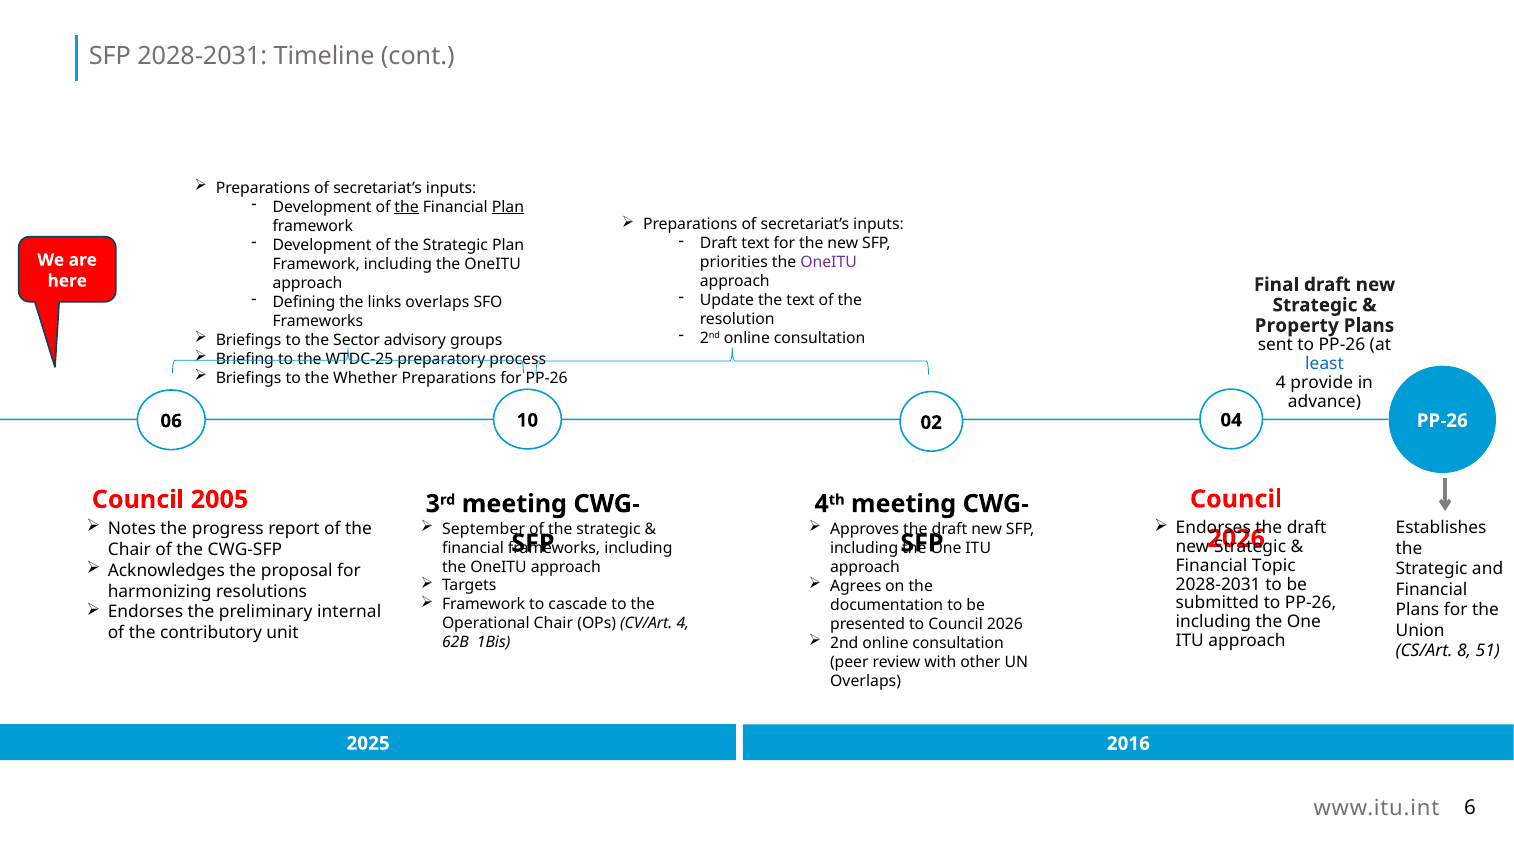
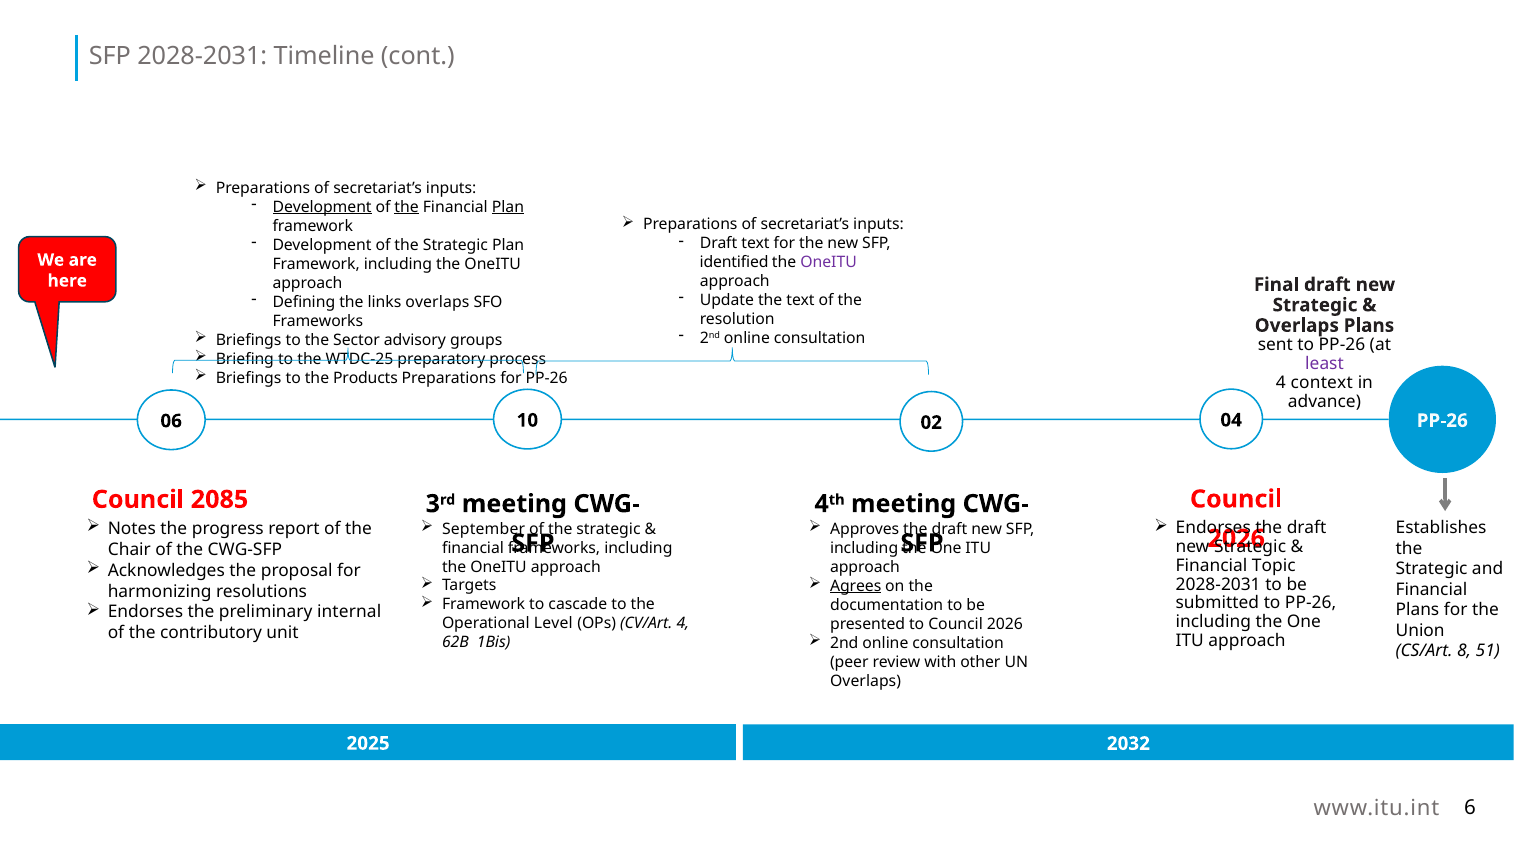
Development at (322, 207) underline: none -> present
priorities: priorities -> identified
Property at (1297, 325): Property -> Overlaps
least colour: blue -> purple
Whether: Whether -> Products
provide: provide -> context
2005: 2005 -> 2085
Agrees underline: none -> present
Operational Chair: Chair -> Level
2016: 2016 -> 2032
